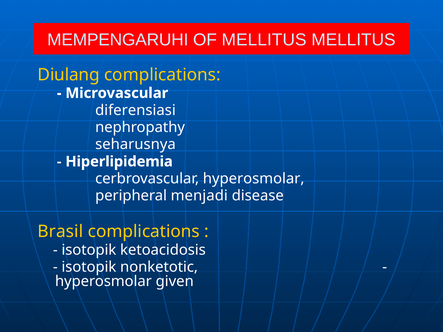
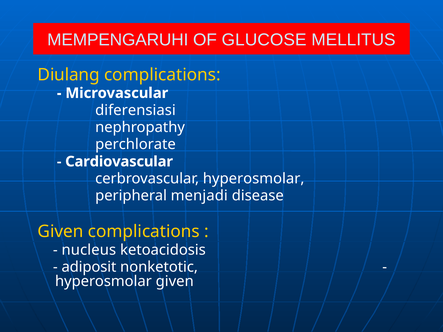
OF MELLITUS: MELLITUS -> GLUCOSE
seharusnya: seharusnya -> perchlorate
Hiperlipidemia: Hiperlipidemia -> Cardiovascular
Brasil at (60, 232): Brasil -> Given
isotopik at (89, 250): isotopik -> nucleus
isotopik at (89, 267): isotopik -> adiposit
